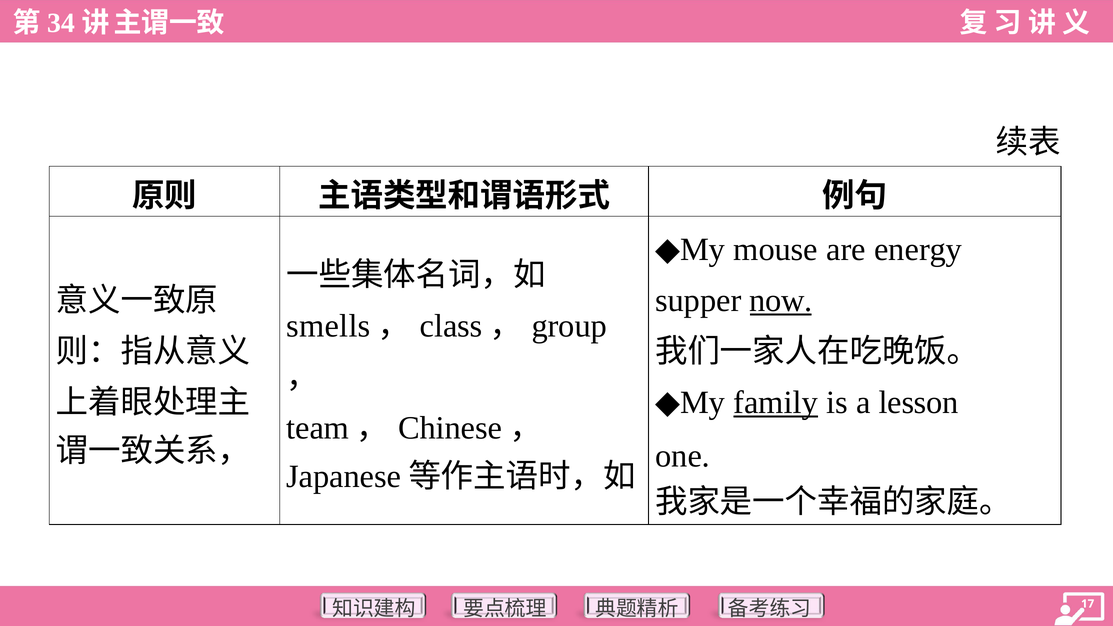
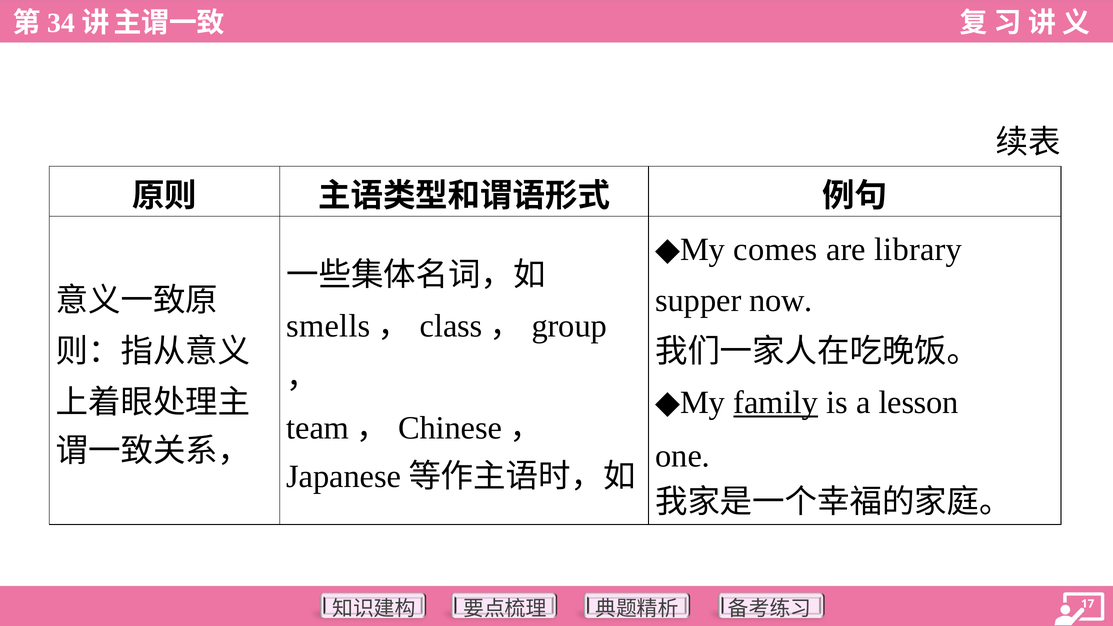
mouse: mouse -> comes
energy: energy -> library
now underline: present -> none
